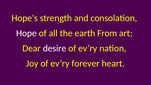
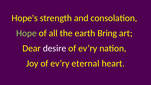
Hope colour: white -> light green
From: From -> Bring
forever: forever -> eternal
